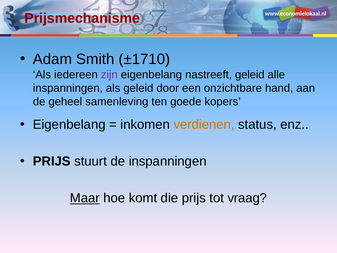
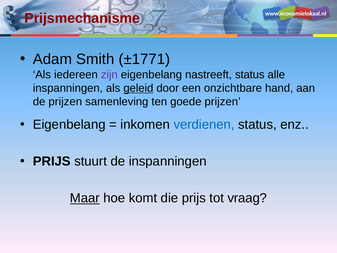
±1710: ±1710 -> ±1771
nastreeft geleid: geleid -> status
geleid at (138, 88) underline: none -> present
de geheel: geheel -> prijzen
goede kopers: kopers -> prijzen
verdienen colour: orange -> blue
